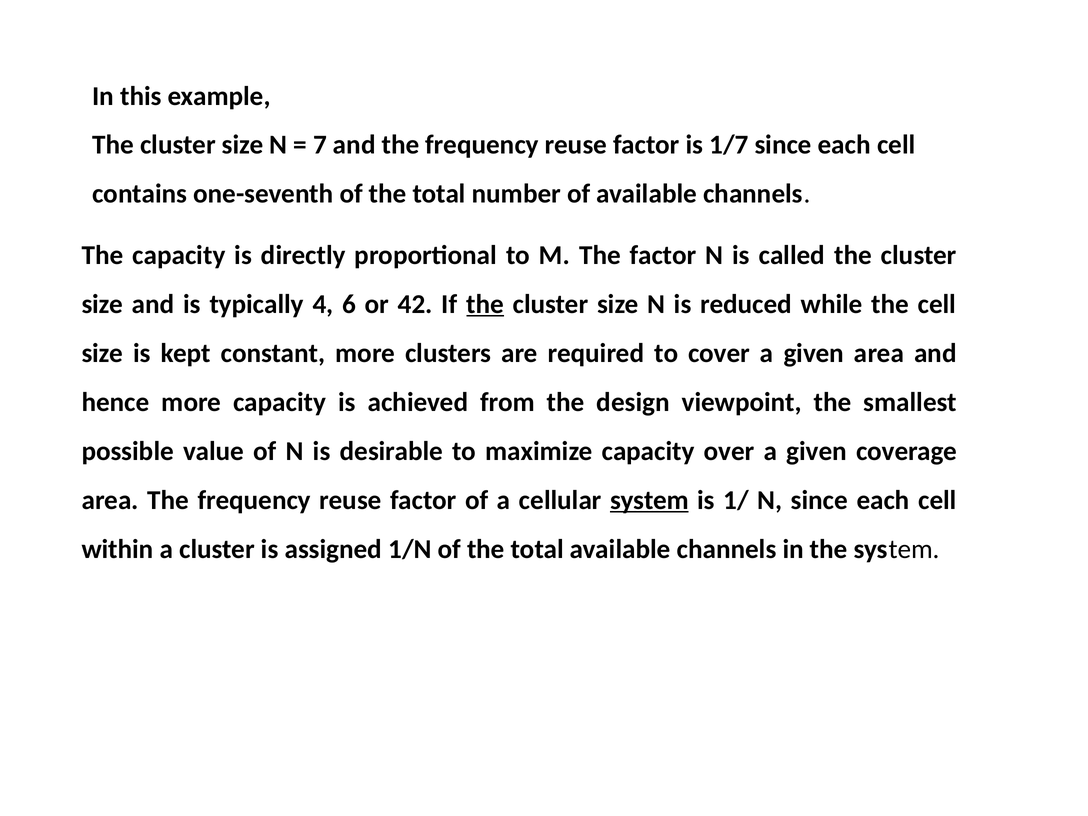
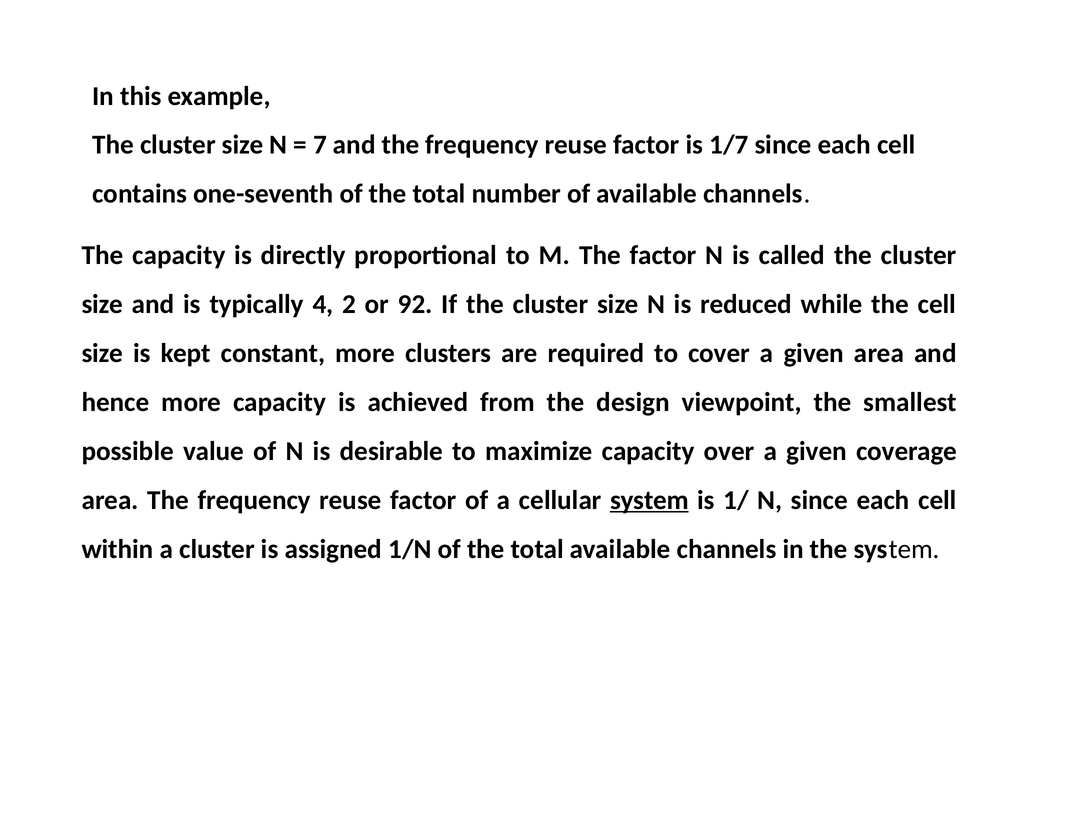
6: 6 -> 2
42: 42 -> 92
the at (485, 304) underline: present -> none
